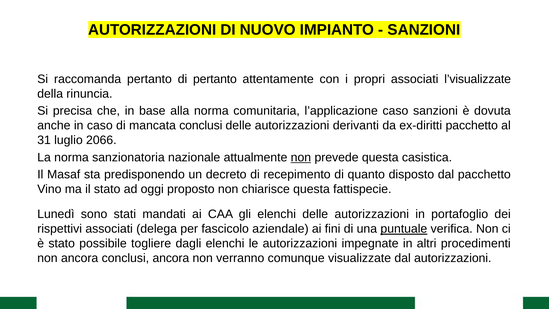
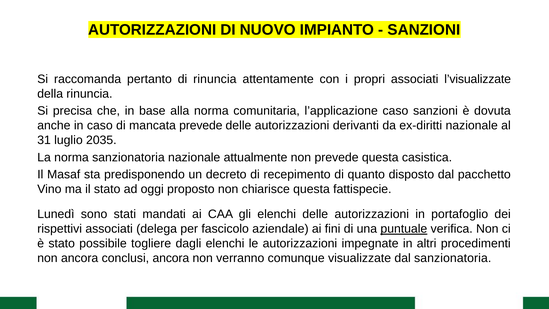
di pertanto: pertanto -> rinuncia
mancata conclusi: conclusi -> prevede
ex-diritti pacchetto: pacchetto -> nazionale
2066: 2066 -> 2035
non at (301, 157) underline: present -> none
dal autorizzazioni: autorizzazioni -> sanzionatoria
